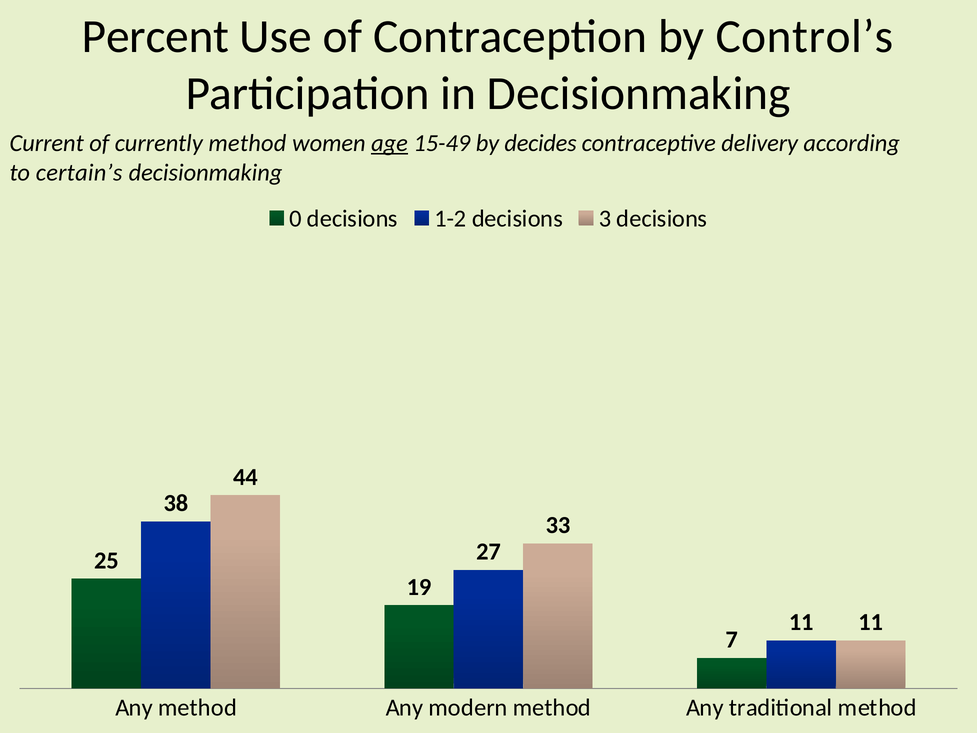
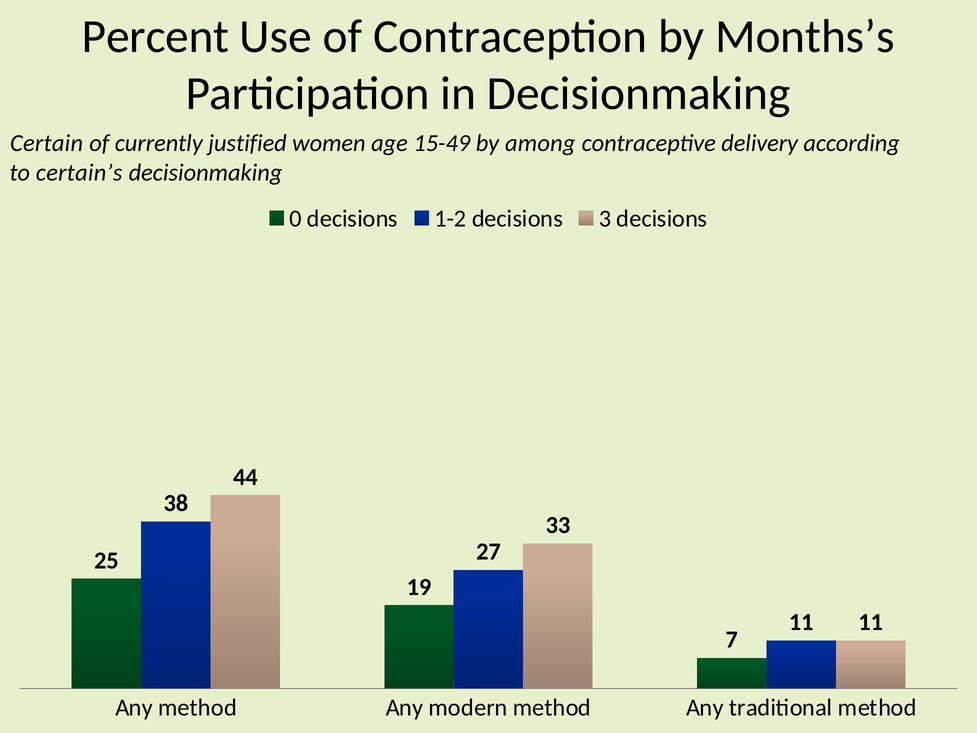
Control’s: Control’s -> Months’s
Current: Current -> Certain
currently method: method -> justified
age underline: present -> none
decides: decides -> among
